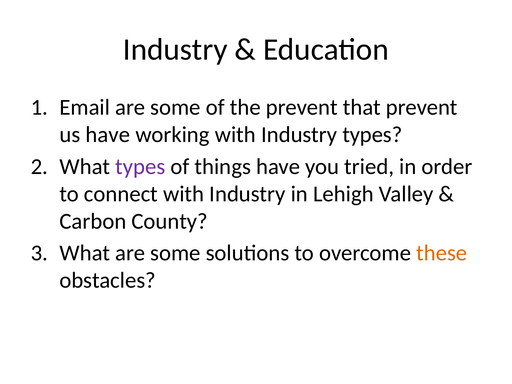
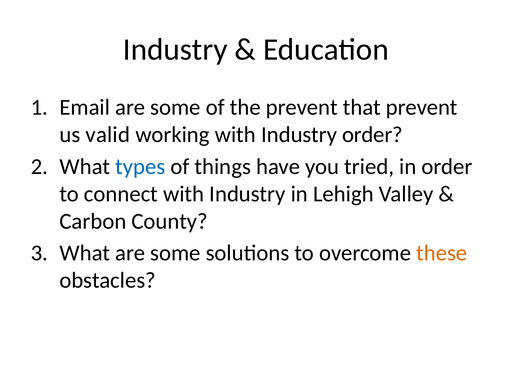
us have: have -> valid
Industry types: types -> order
types at (140, 167) colour: purple -> blue
